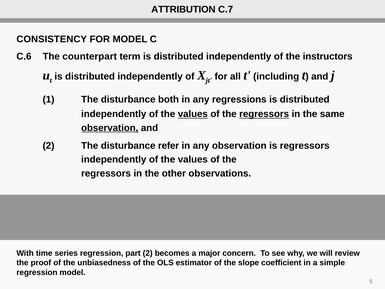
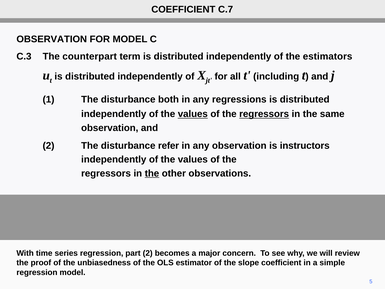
ATTRIBUTION at (183, 9): ATTRIBUTION -> COEFFICIENT
CONSISTENCY at (52, 39): CONSISTENCY -> OBSERVATION
C.6: C.6 -> C.3
instructors: instructors -> estimators
observation at (110, 128) underline: present -> none
is regressors: regressors -> instructors
the at (152, 173) underline: none -> present
